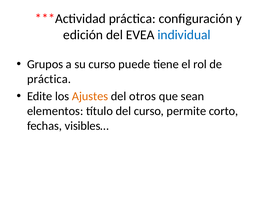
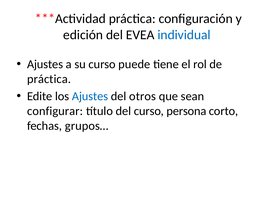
Grupos at (45, 64): Grupos -> Ajustes
Ajustes at (90, 96) colour: orange -> blue
elementos: elementos -> configurar
permite: permite -> persona
visibles…: visibles… -> grupos…
